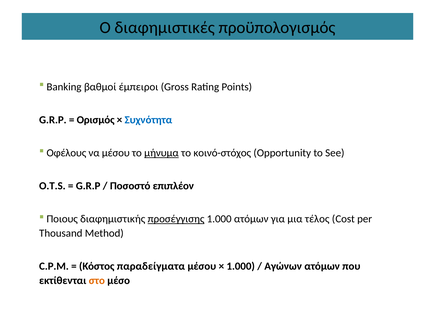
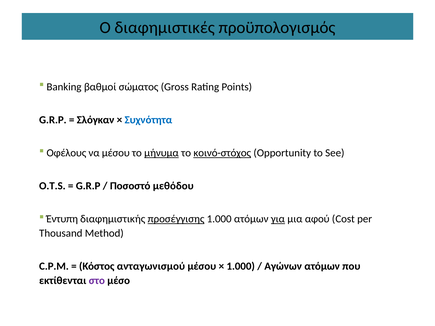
έμπειροι: έμπειροι -> σώματος
Ορισμός: Ορισμός -> Σλόγκαν
κοινό-στόχος underline: none -> present
επιπλέον: επιπλέον -> μεθόδου
Ποιους: Ποιους -> Έντυπη
για underline: none -> present
τέλος: τέλος -> αφού
παραδείγματα: παραδείγματα -> ανταγωνισμού
στο colour: orange -> purple
